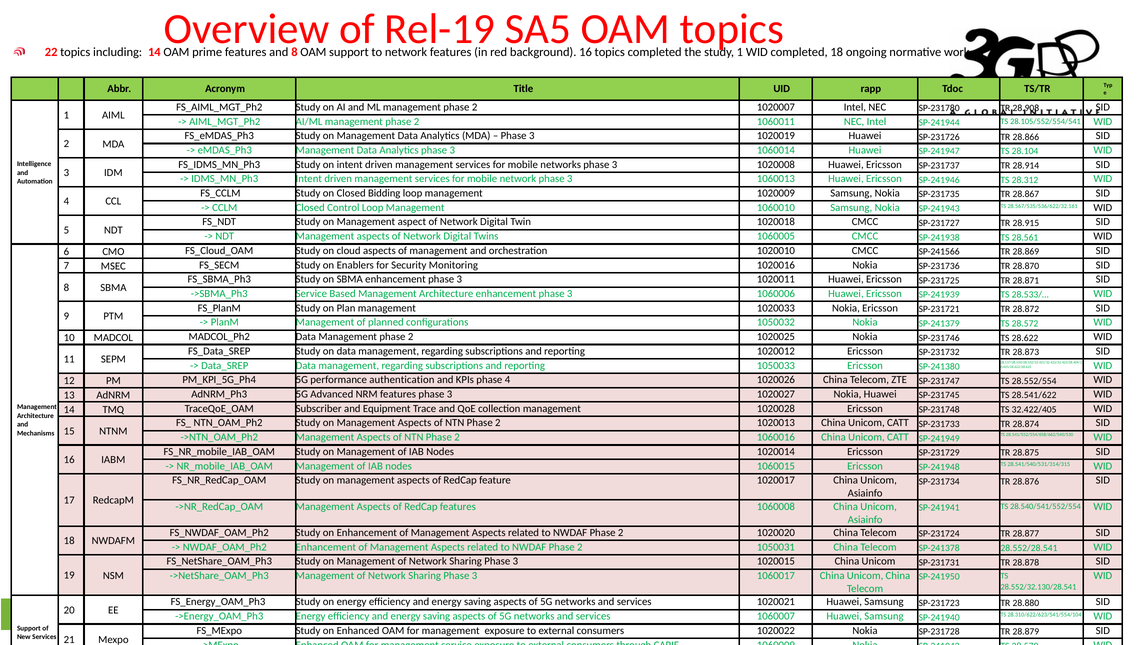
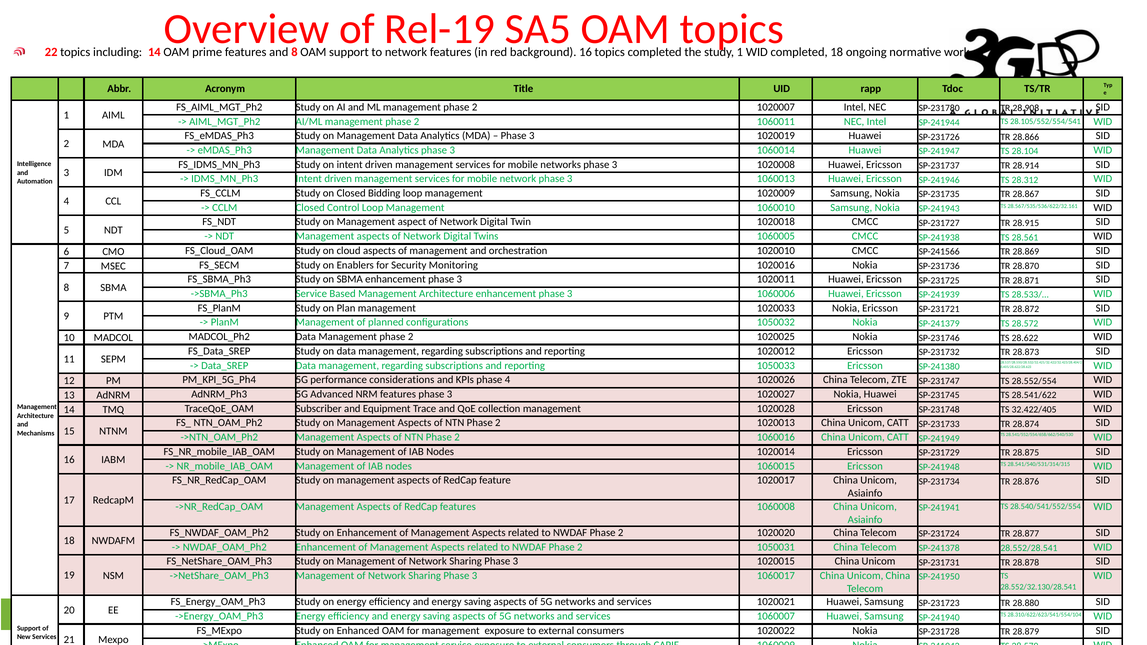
authentication: authentication -> considerations
